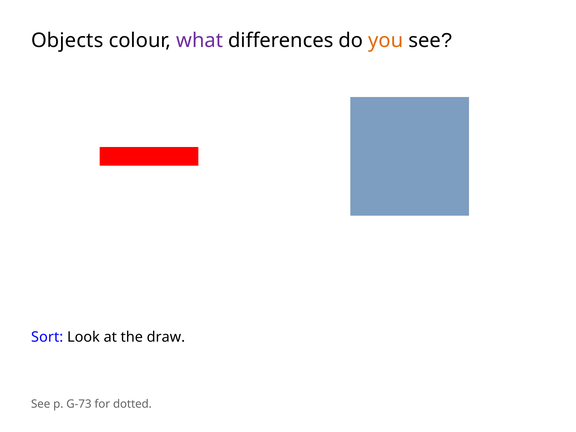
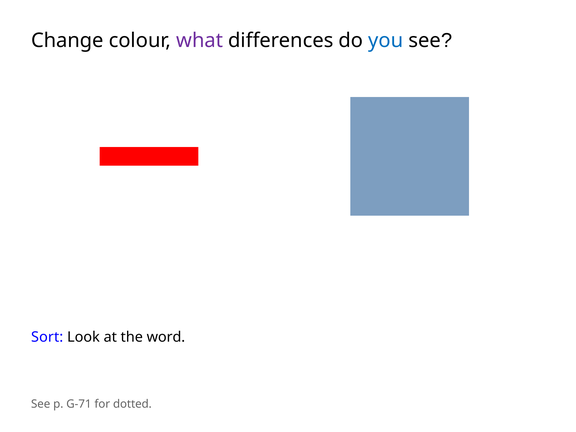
Objects: Objects -> Change
you colour: orange -> blue
draw: draw -> word
G-73: G-73 -> G-71
